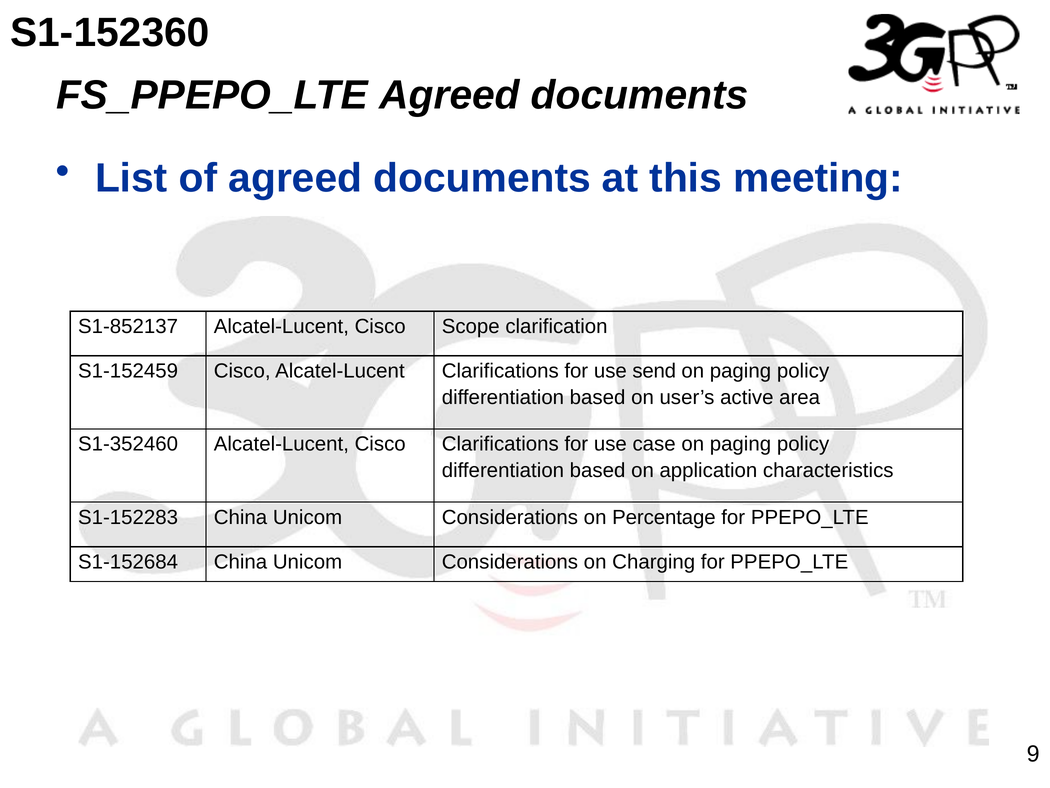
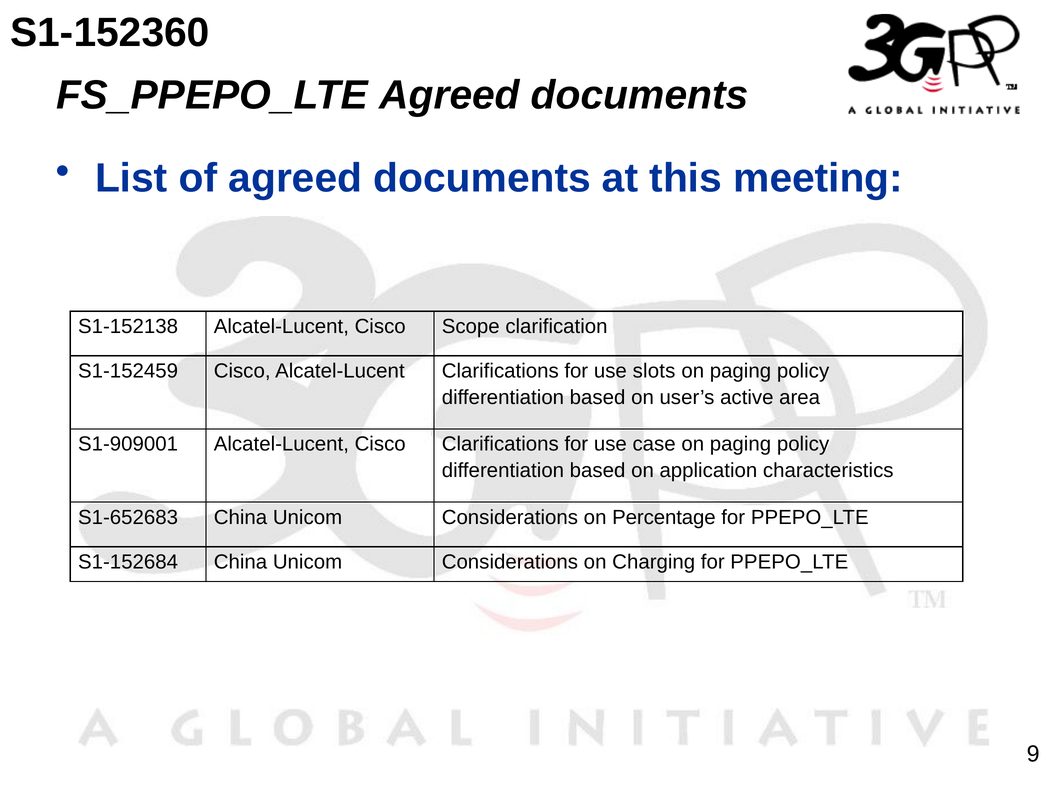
S1-852137: S1-852137 -> S1-152138
send: send -> slots
S1-352460: S1-352460 -> S1-909001
S1-152283: S1-152283 -> S1-652683
